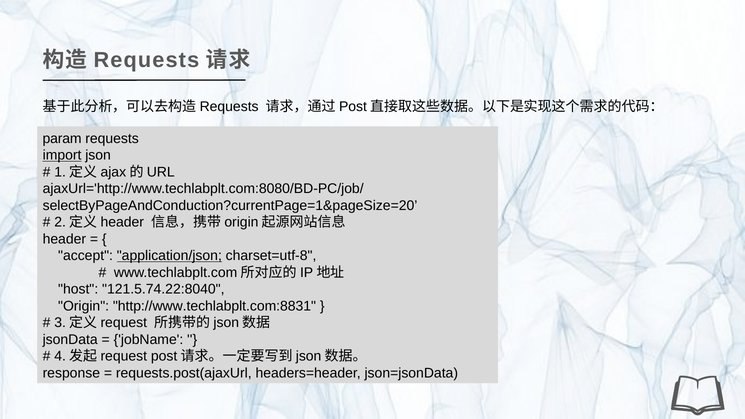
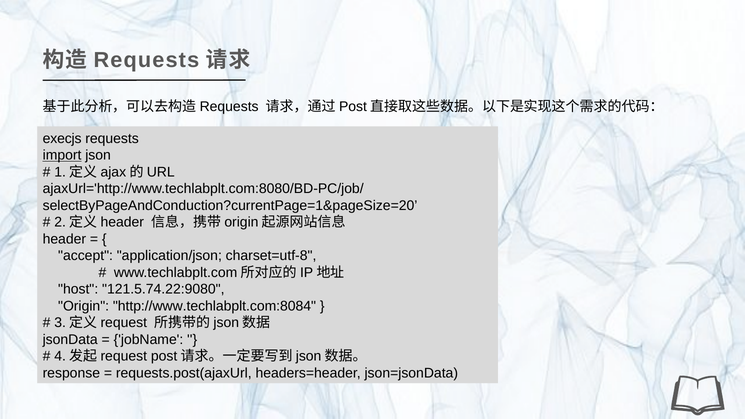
param: param -> execjs
application/json underline: present -> none
121.5.74.22:8040: 121.5.74.22:8040 -> 121.5.74.22:9080
http://www.techlabplt.com:8831: http://www.techlabplt.com:8831 -> http://www.techlabplt.com:8084
